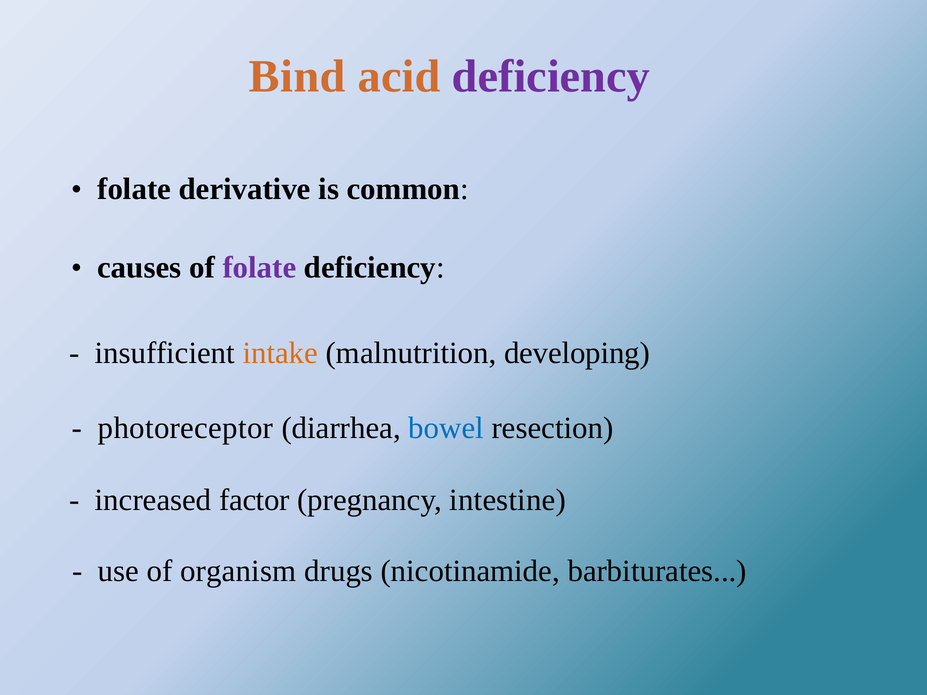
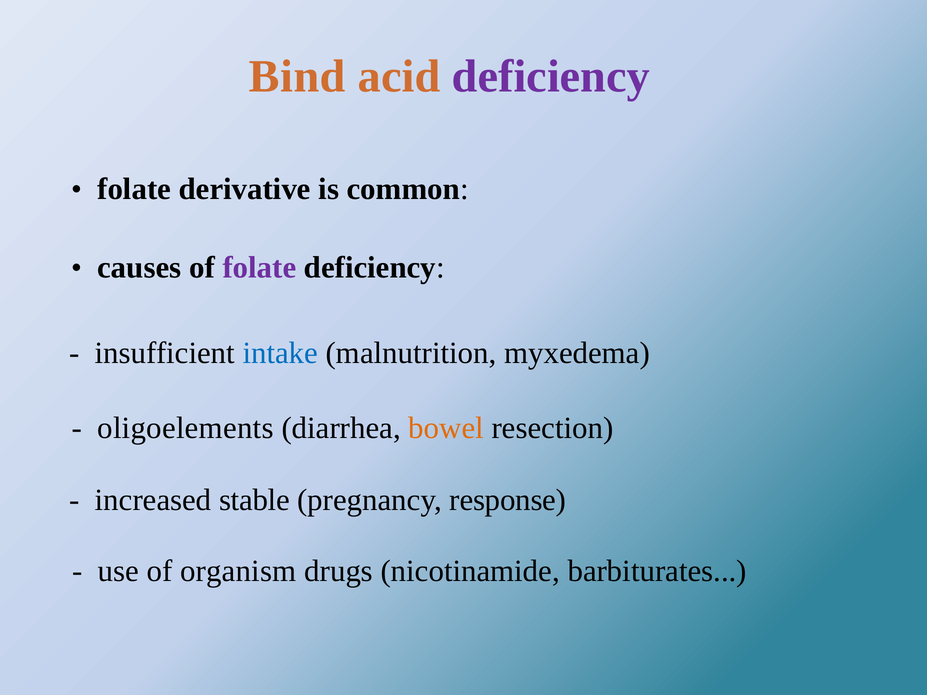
intake colour: orange -> blue
developing: developing -> myxedema
photoreceptor: photoreceptor -> oligoelements
bowel colour: blue -> orange
factor: factor -> stable
intestine: intestine -> response
